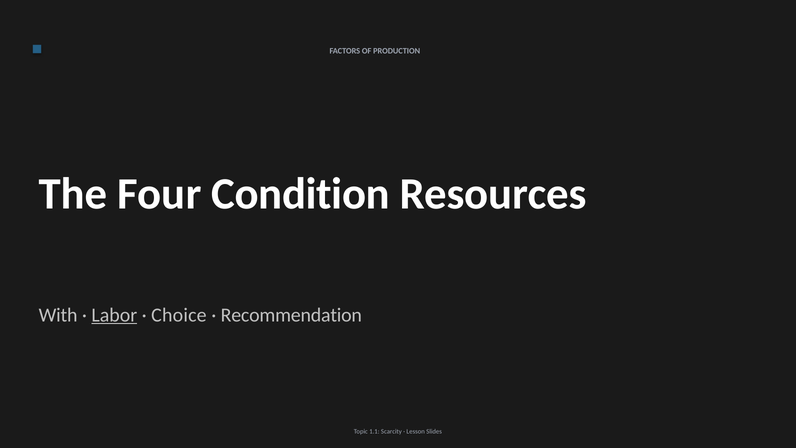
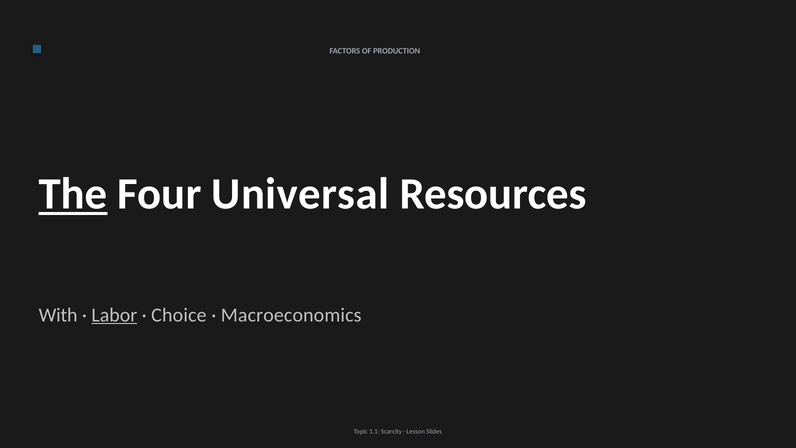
The underline: none -> present
Condition: Condition -> Universal
Recommendation: Recommendation -> Macroeconomics
